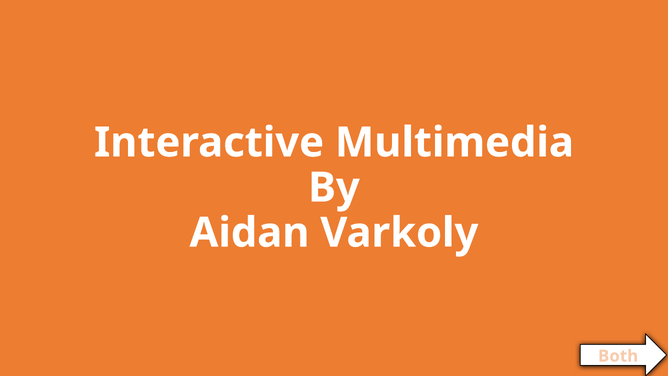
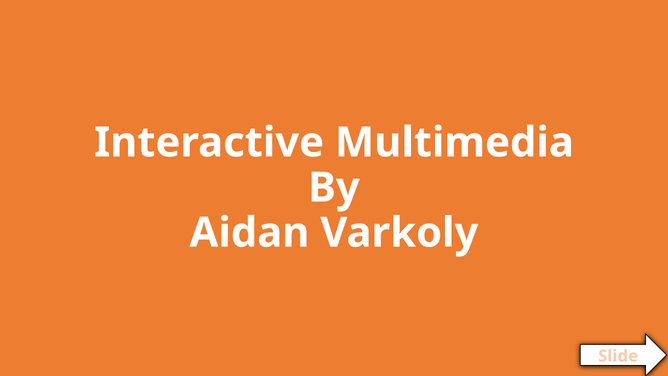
Both: Both -> Slide
